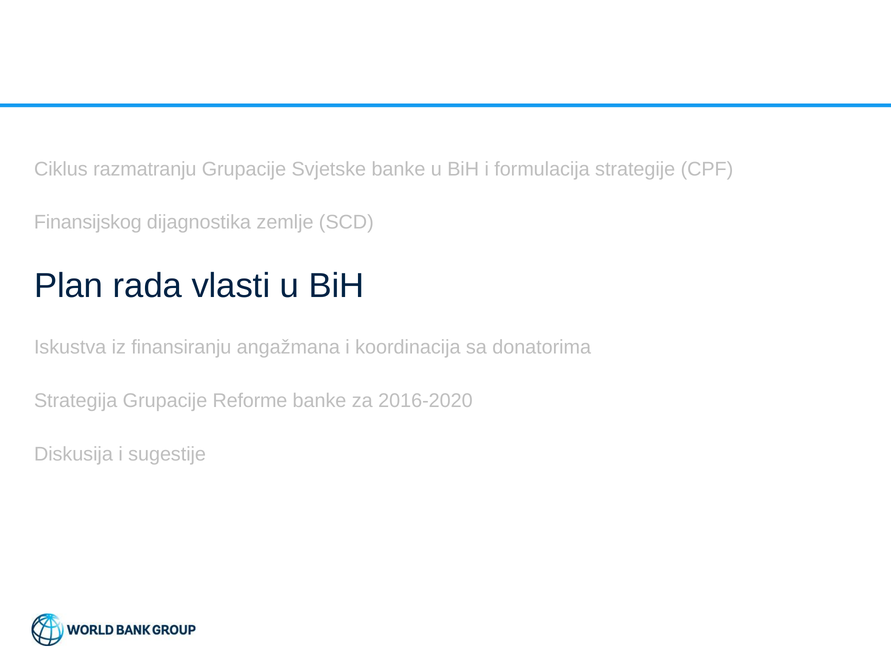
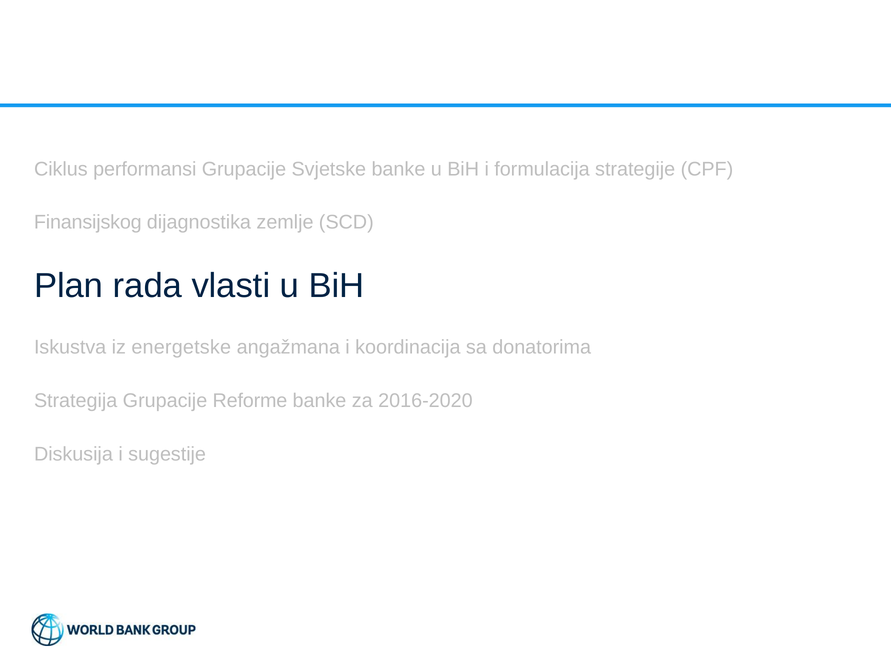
razmatranju: razmatranju -> performansi
finansiranju: finansiranju -> energetske
